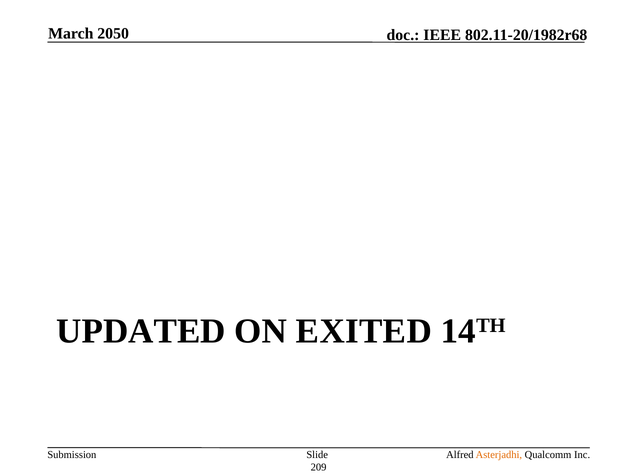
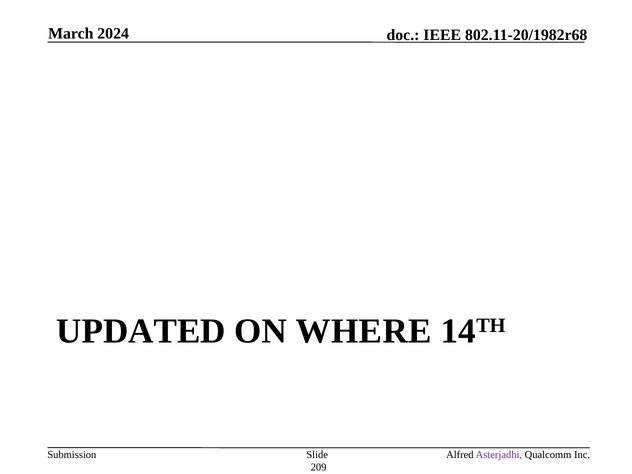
2050: 2050 -> 2024
EXITED: EXITED -> WHERE
Asterjadhi colour: orange -> purple
